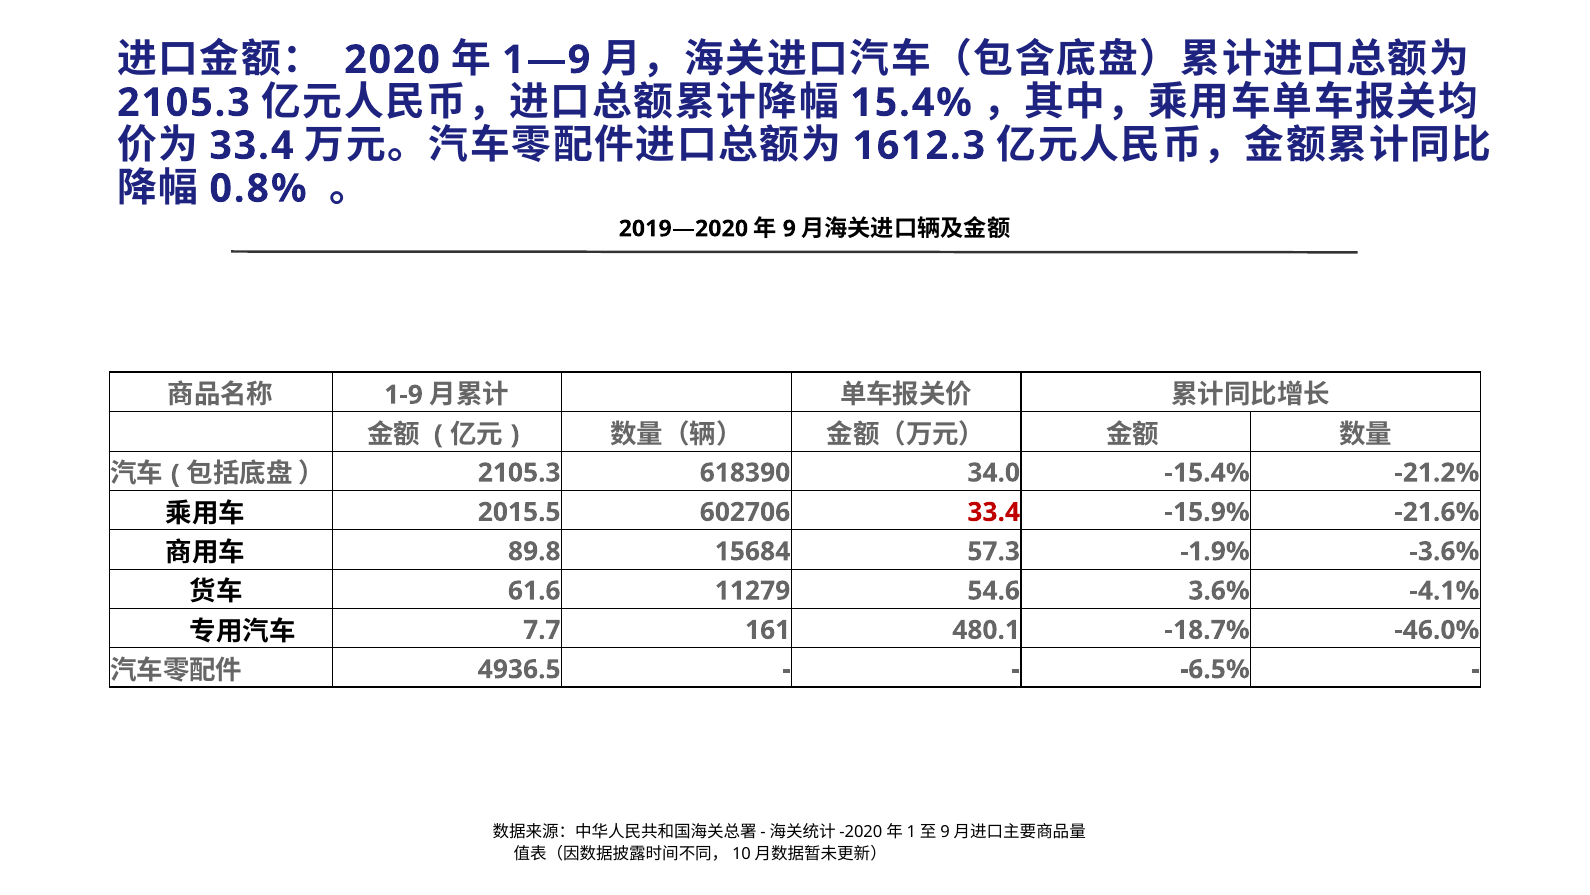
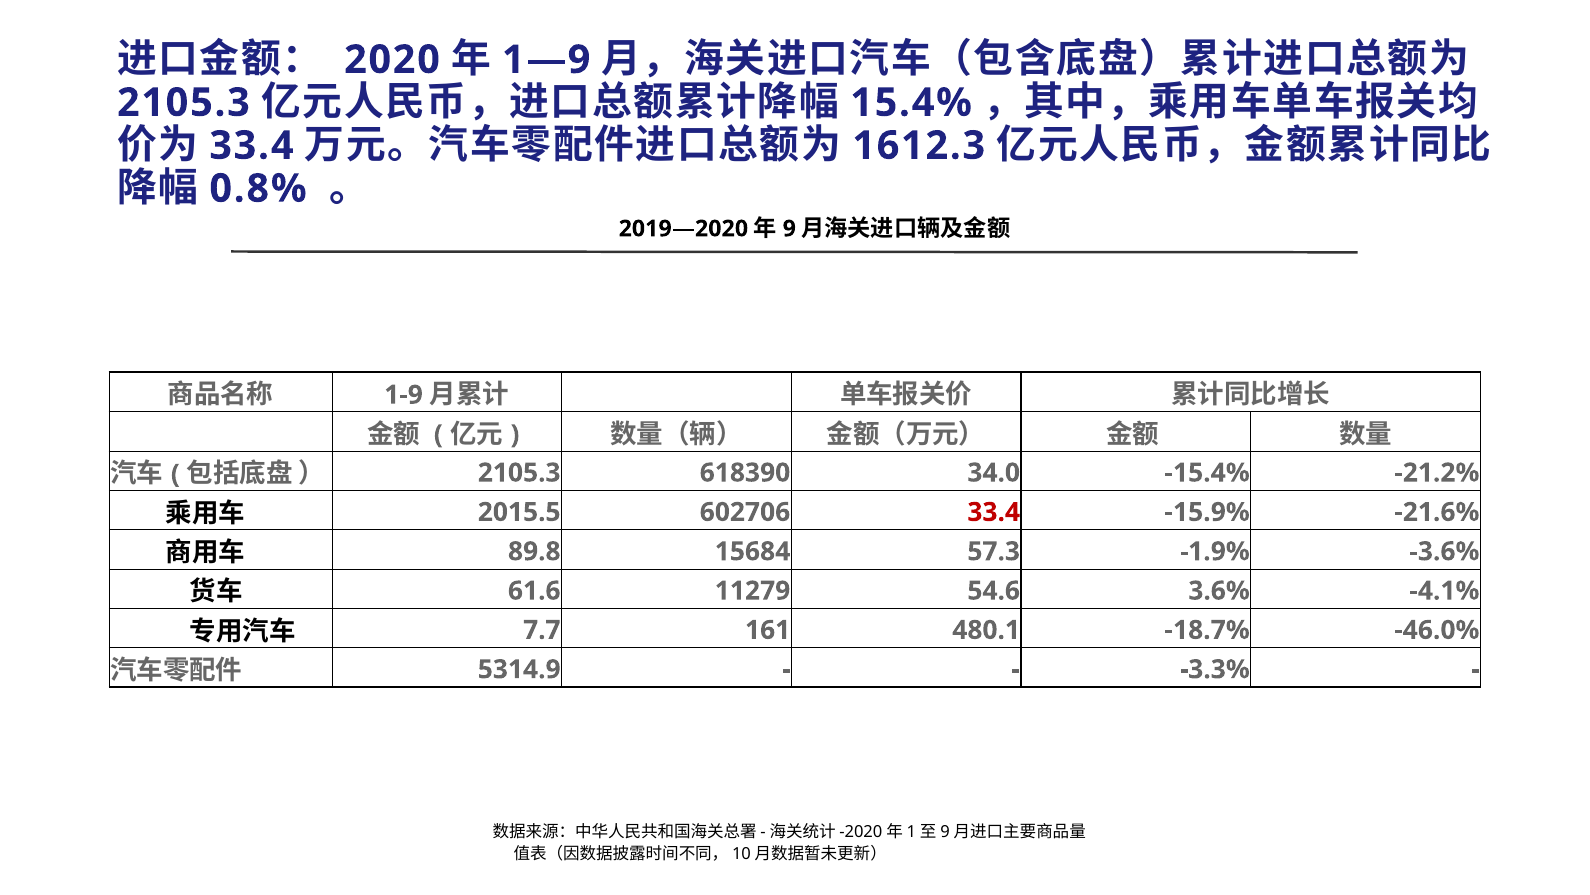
4936.5: 4936.5 -> 5314.9
-6.5%: -6.5% -> -3.3%
